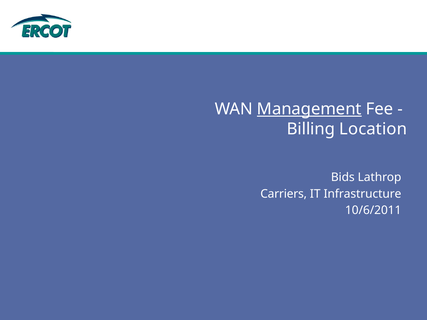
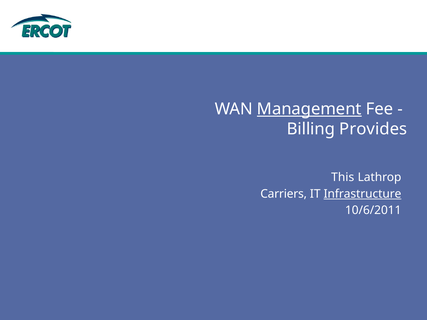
Location: Location -> Provides
Bids: Bids -> This
Infrastructure underline: none -> present
